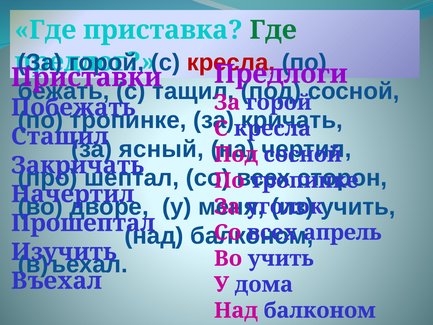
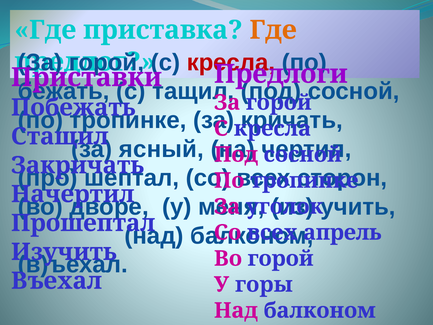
Где at (273, 30) colour: green -> orange
Во учить: учить -> горой
дома: дома -> горы
